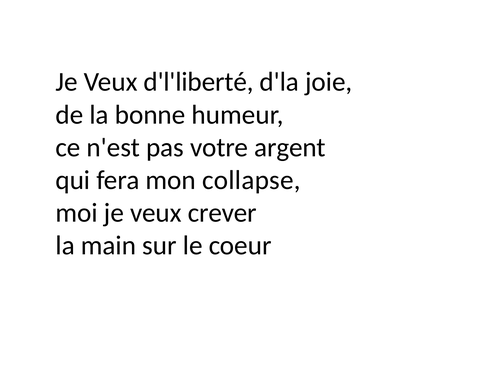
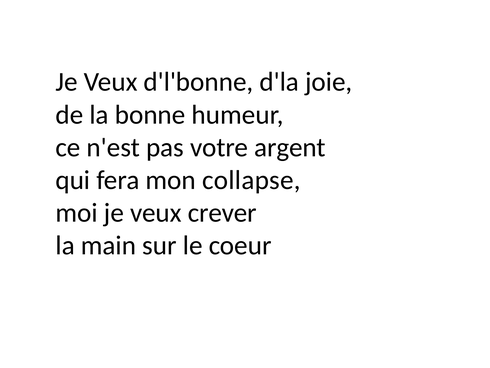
d'l'liberté: d'l'liberté -> d'l'bonne
